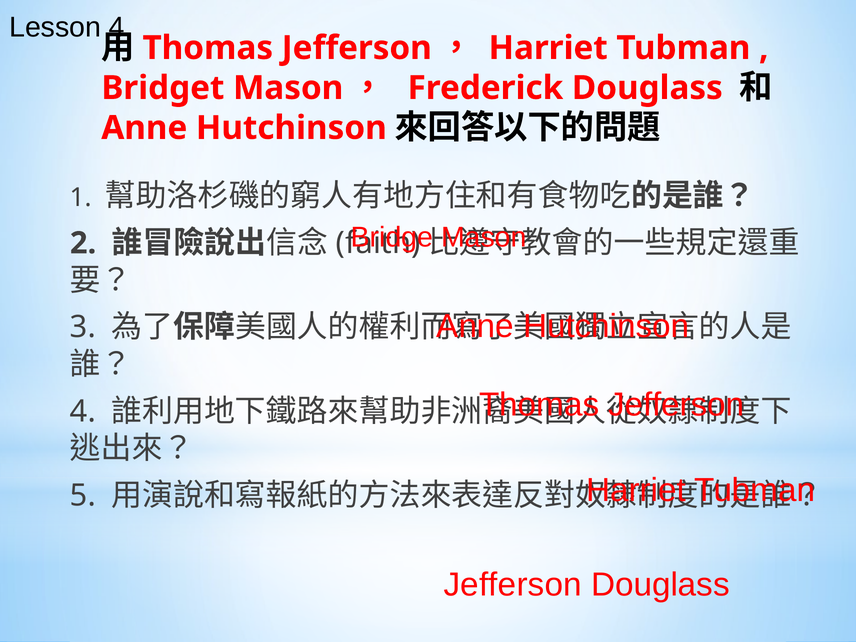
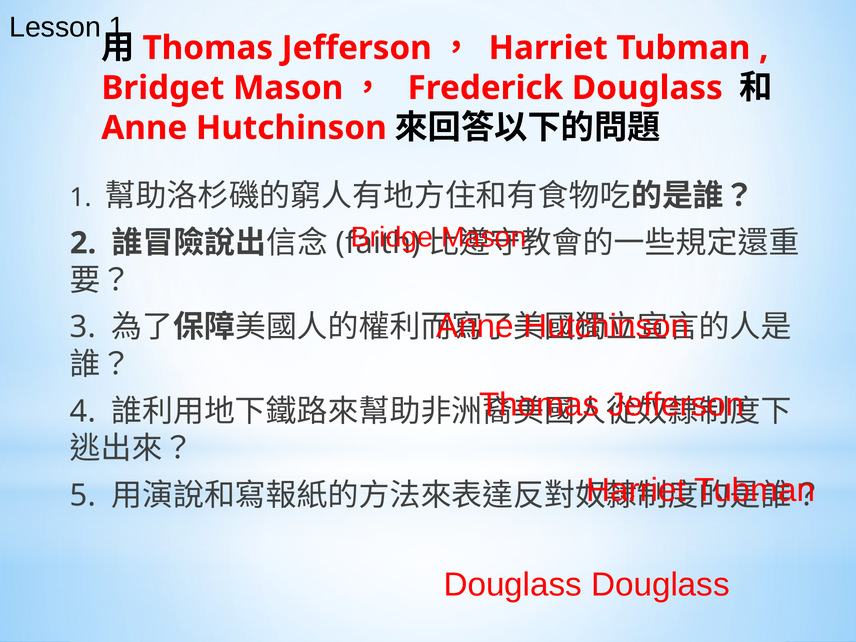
Lesson 4: 4 -> 1
Jefferson at (513, 585): Jefferson -> Douglass
